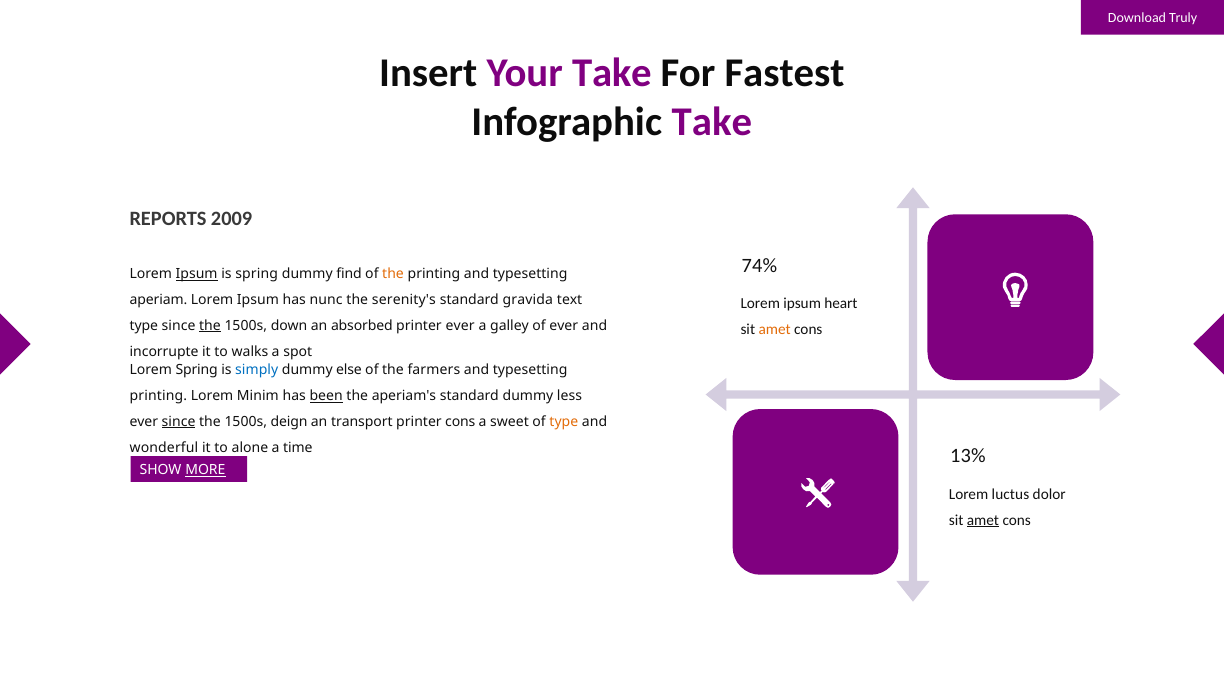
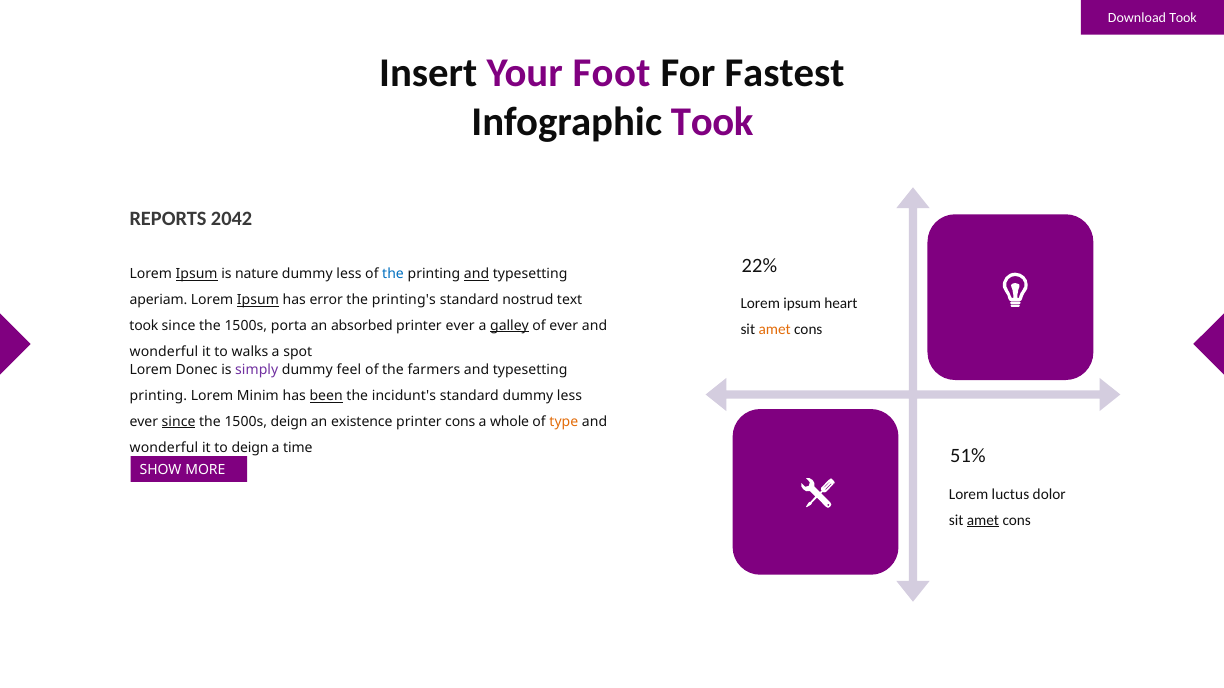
Download Truly: Truly -> Took
Your Take: Take -> Foot
Infographic Take: Take -> Took
2009: 2009 -> 2042
74%: 74% -> 22%
is spring: spring -> nature
find at (349, 275): find -> less
the at (393, 275) colour: orange -> blue
and at (477, 275) underline: none -> present
Ipsum at (258, 300) underline: none -> present
nunc: nunc -> error
serenity's: serenity's -> printing's
gravida: gravida -> nostrud
type at (144, 326): type -> took
the at (210, 326) underline: present -> none
down: down -> porta
galley underline: none -> present
incorrupte at (164, 352): incorrupte -> wonderful
Lorem Spring: Spring -> Donec
simply colour: blue -> purple
else: else -> feel
aperiam's: aperiam's -> incidunt's
transport: transport -> existence
sweet: sweet -> whole
to alone: alone -> deign
13%: 13% -> 51%
MORE underline: present -> none
